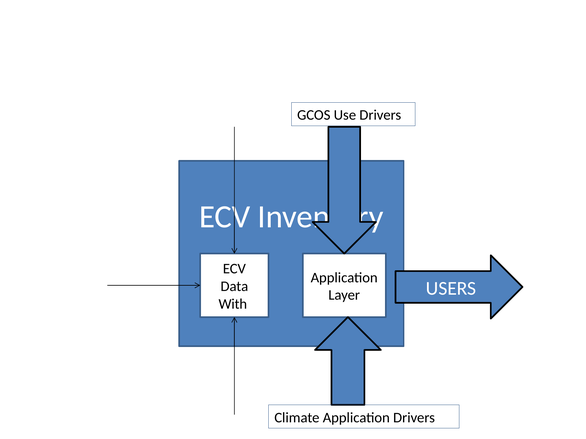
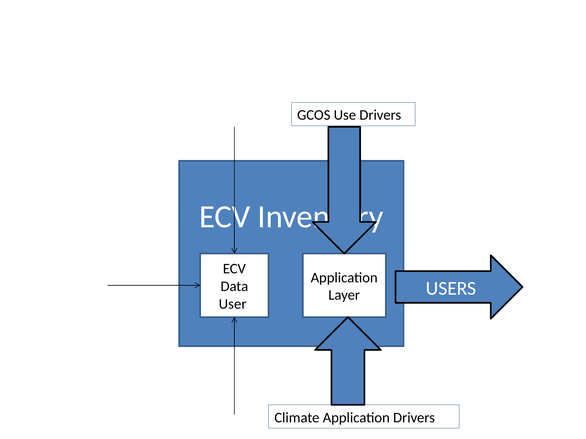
With: With -> User
